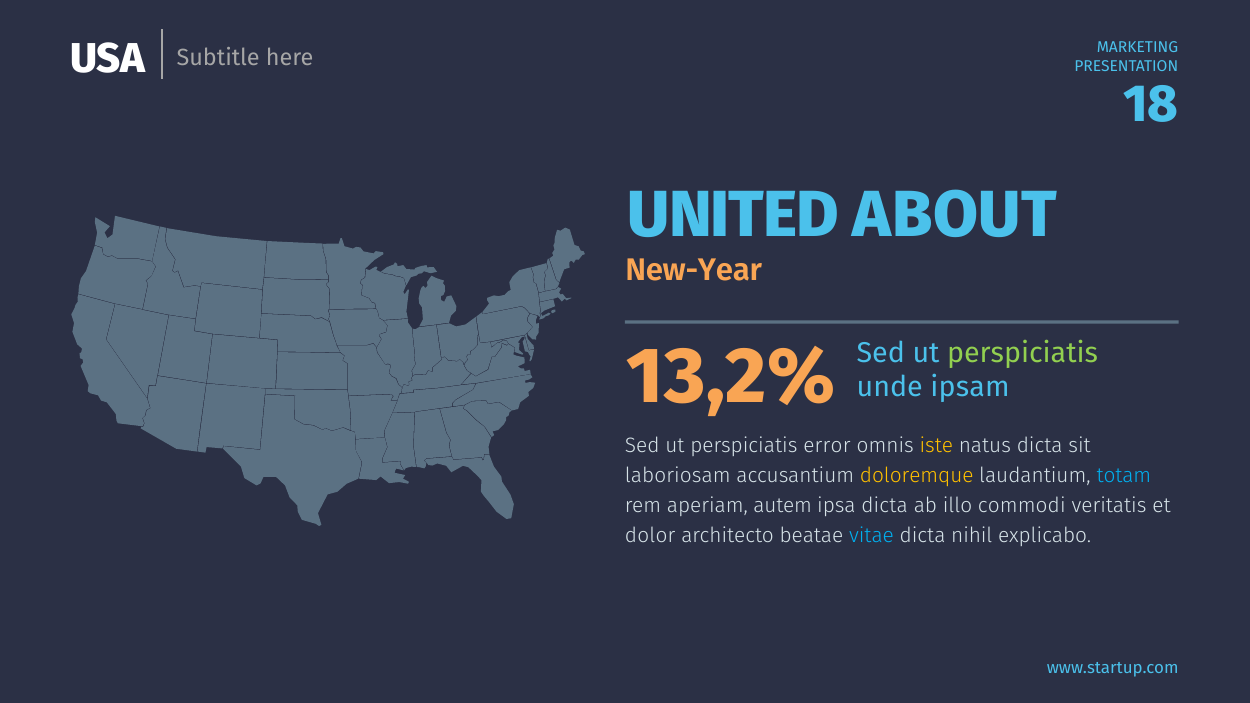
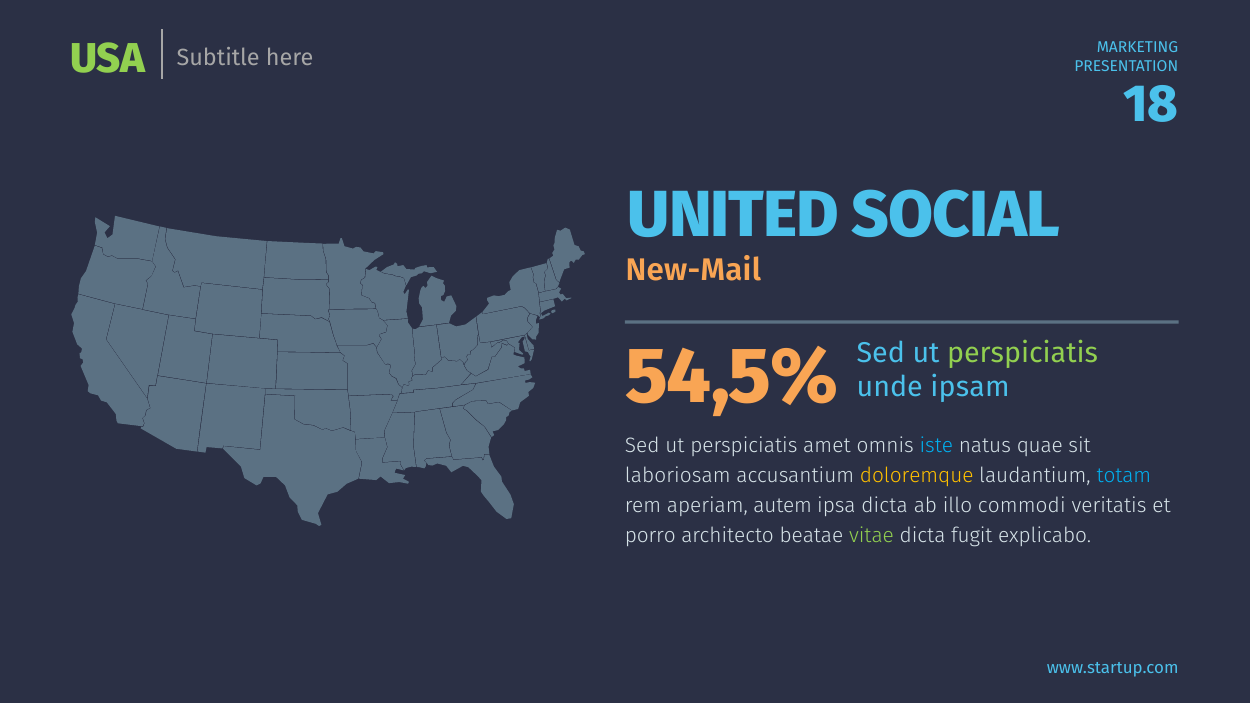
USA colour: white -> light green
ABOUT: ABOUT -> SOCIAL
New-Year: New-Year -> New-Mail
13,2%: 13,2% -> 54,5%
error: error -> amet
iste colour: yellow -> light blue
natus dicta: dicta -> quae
dolor: dolor -> porro
vitae colour: light blue -> light green
nihil: nihil -> fugit
